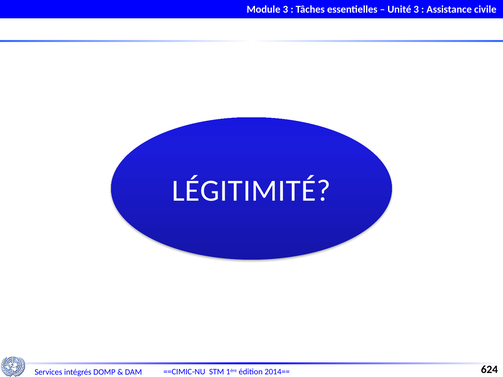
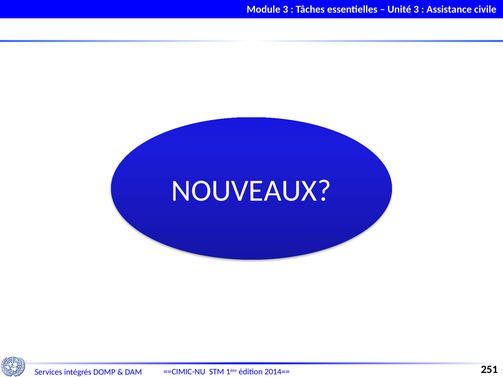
LÉGITIMITÉ: LÉGITIMITÉ -> NOUVEAUX
624: 624 -> 251
